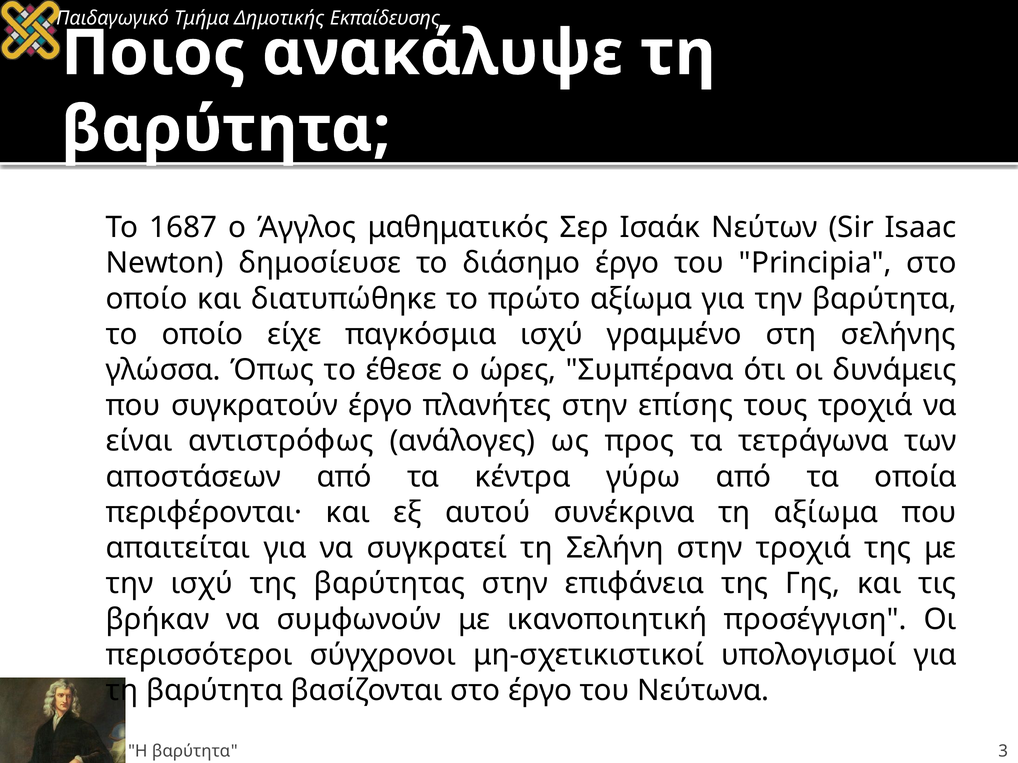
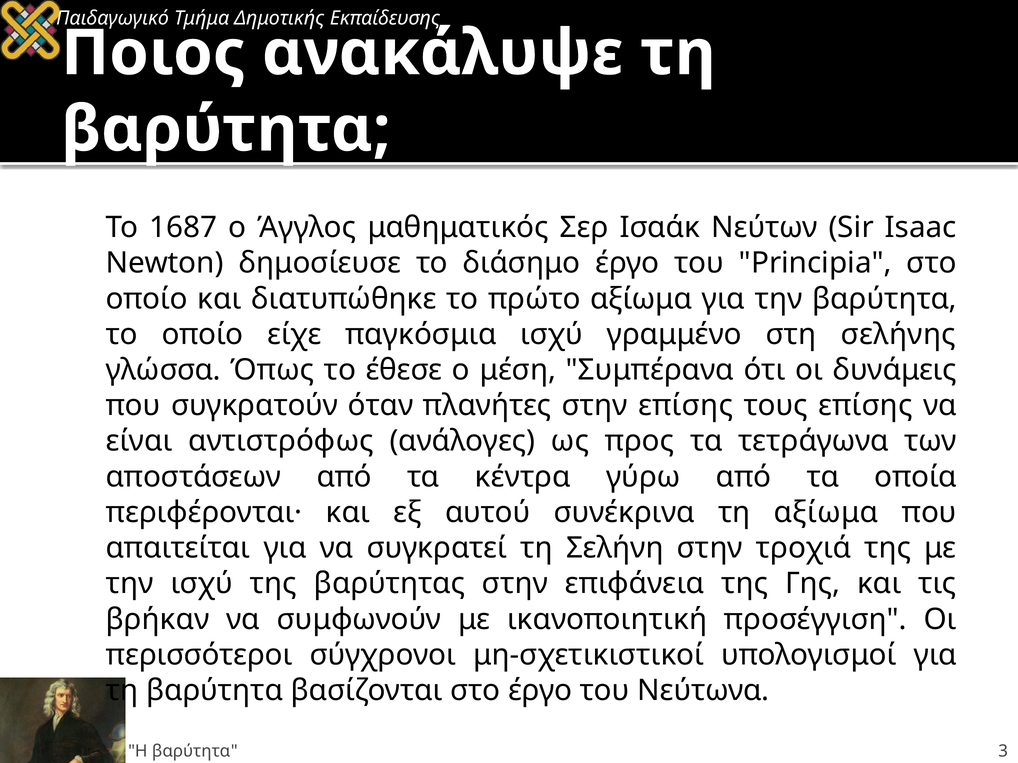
ώρες: ώρες -> μέση
συγκρατούν έργο: έργο -> όταν
τους τροχιά: τροχιά -> επίσης
